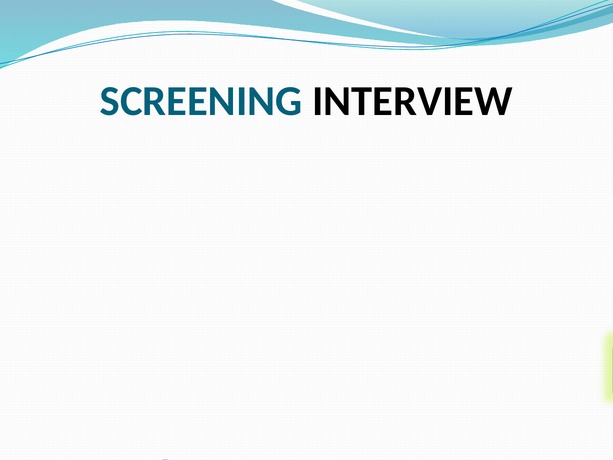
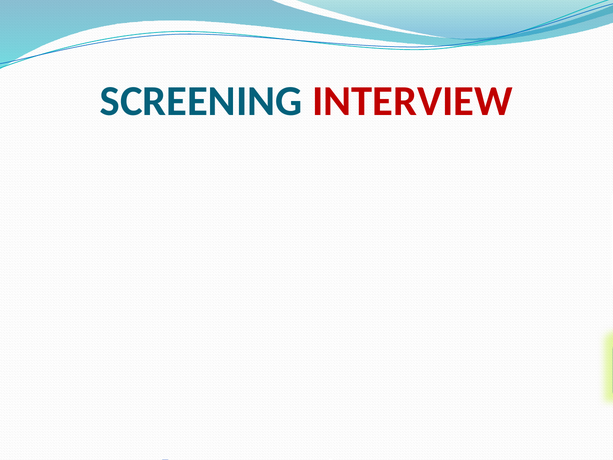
INTERVIEW at (412, 101) colour: black -> red
